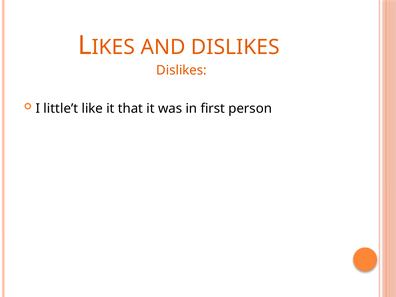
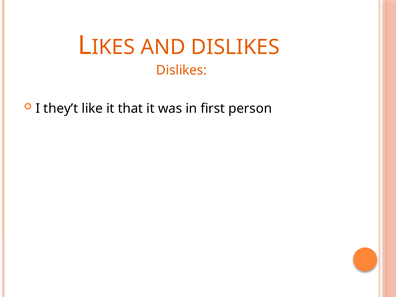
little’t: little’t -> they’t
